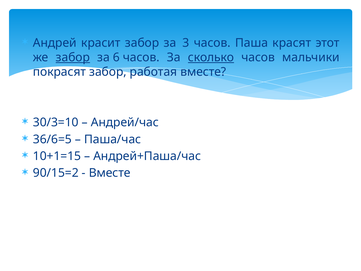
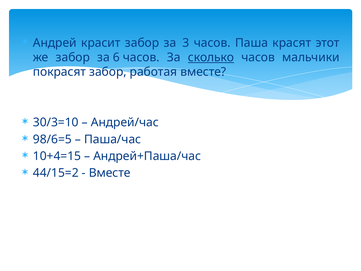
забор at (73, 57) underline: present -> none
36/6=5: 36/6=5 -> 98/6=5
10+1=15: 10+1=15 -> 10+4=15
90/15=2: 90/15=2 -> 44/15=2
